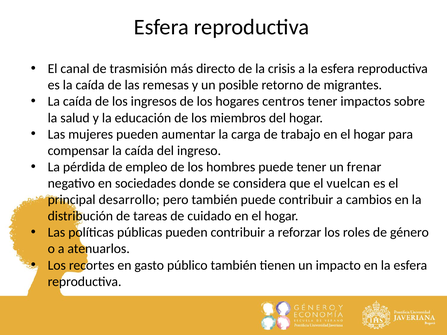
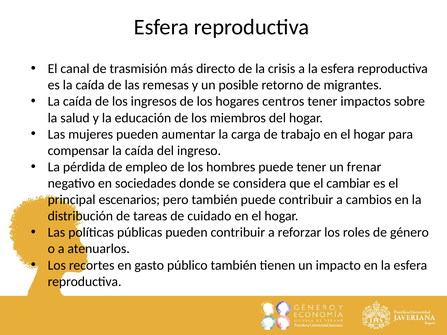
vuelcan: vuelcan -> cambiar
desarrollo: desarrollo -> escenarios
